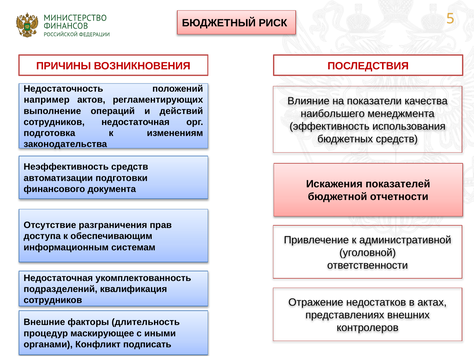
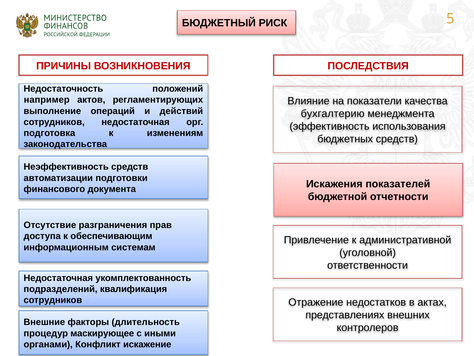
наибольшего: наибольшего -> бухгалтерию
подписать: подписать -> искажение
